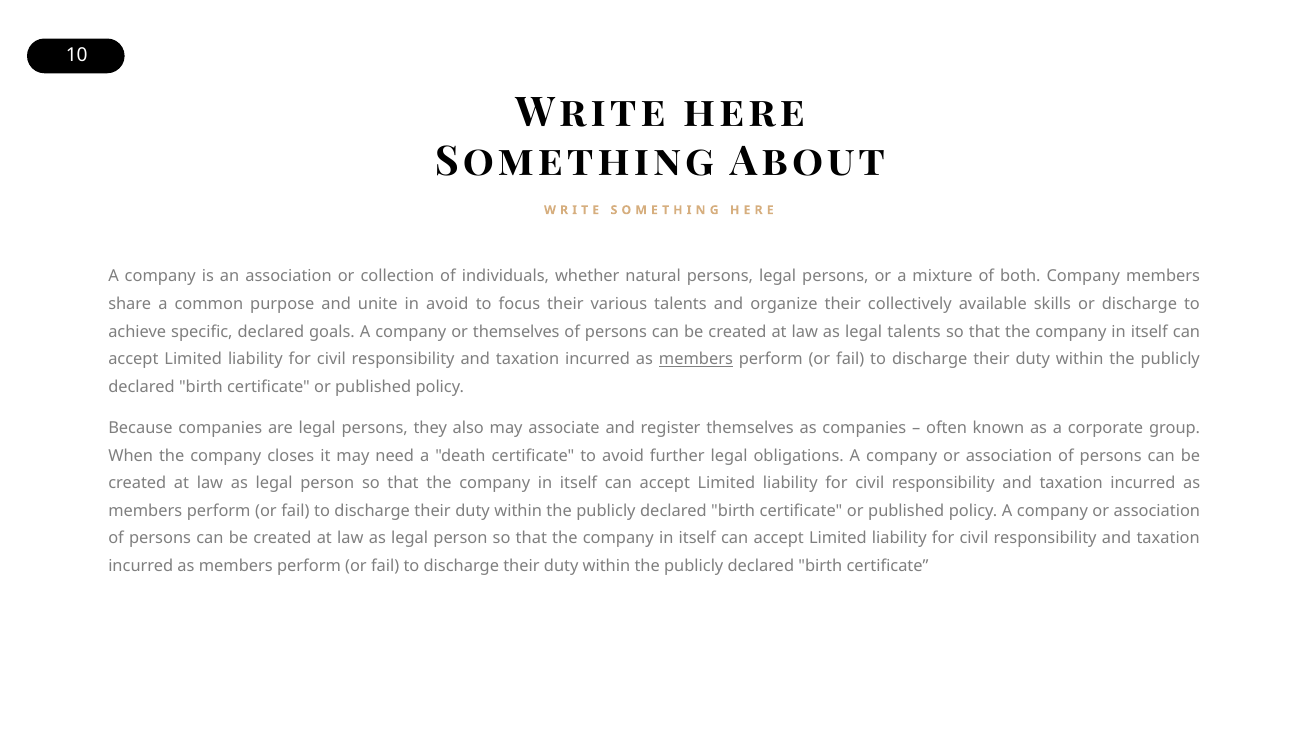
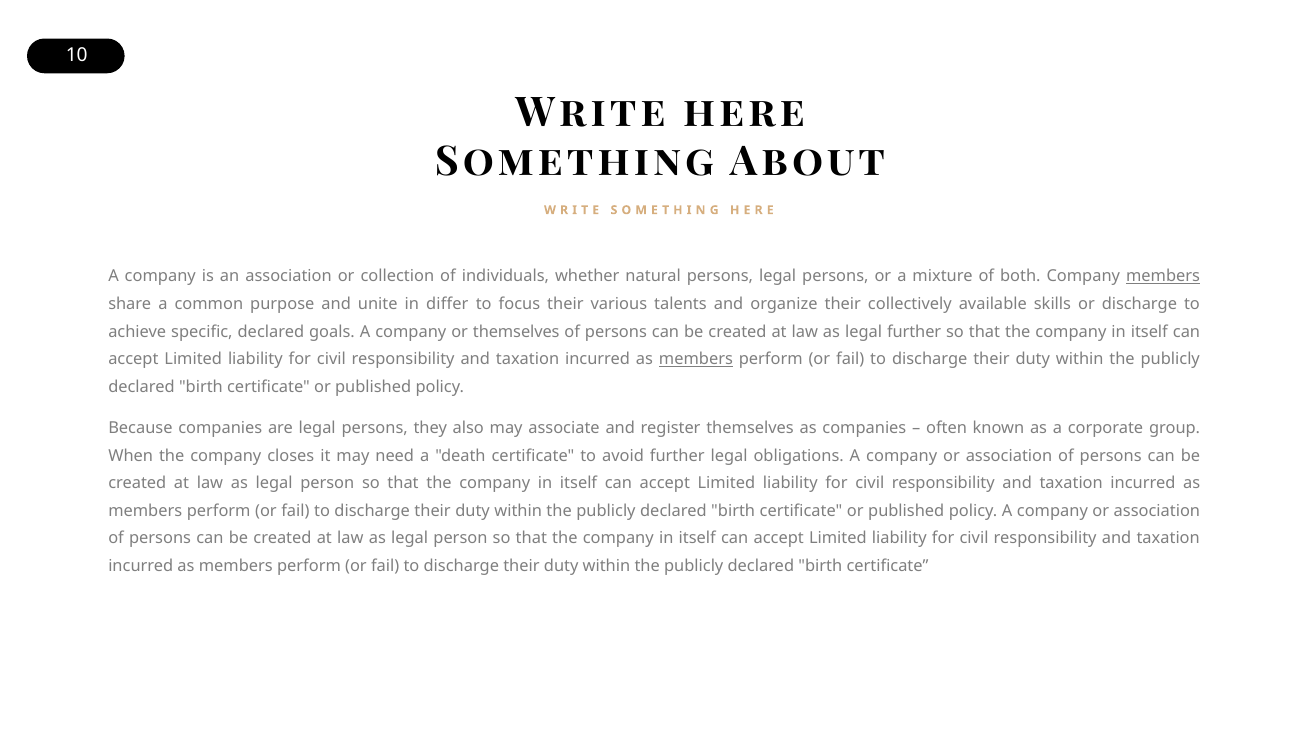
members at (1163, 276) underline: none -> present
in avoid: avoid -> differ
legal talents: talents -> further
